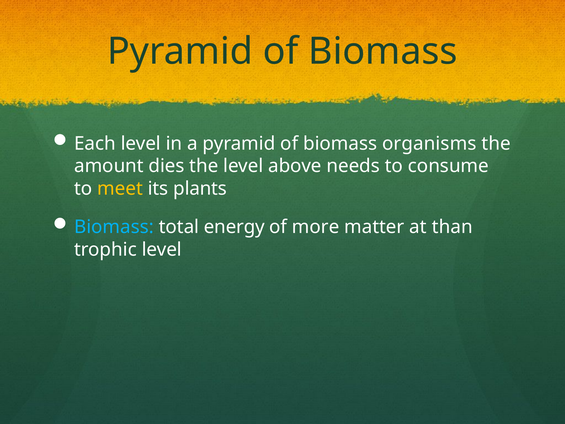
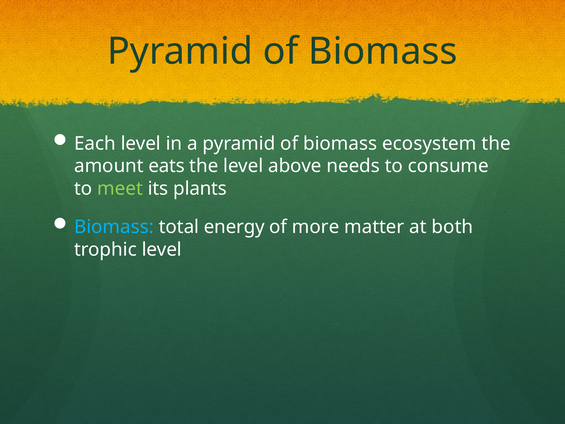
organisms: organisms -> ecosystem
dies: dies -> eats
meet colour: yellow -> light green
than: than -> both
